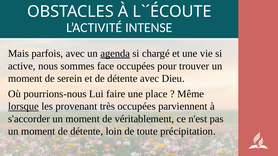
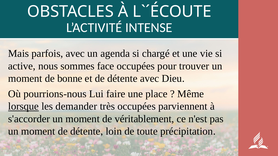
agenda underline: present -> none
serein: serein -> bonne
provenant: provenant -> demander
